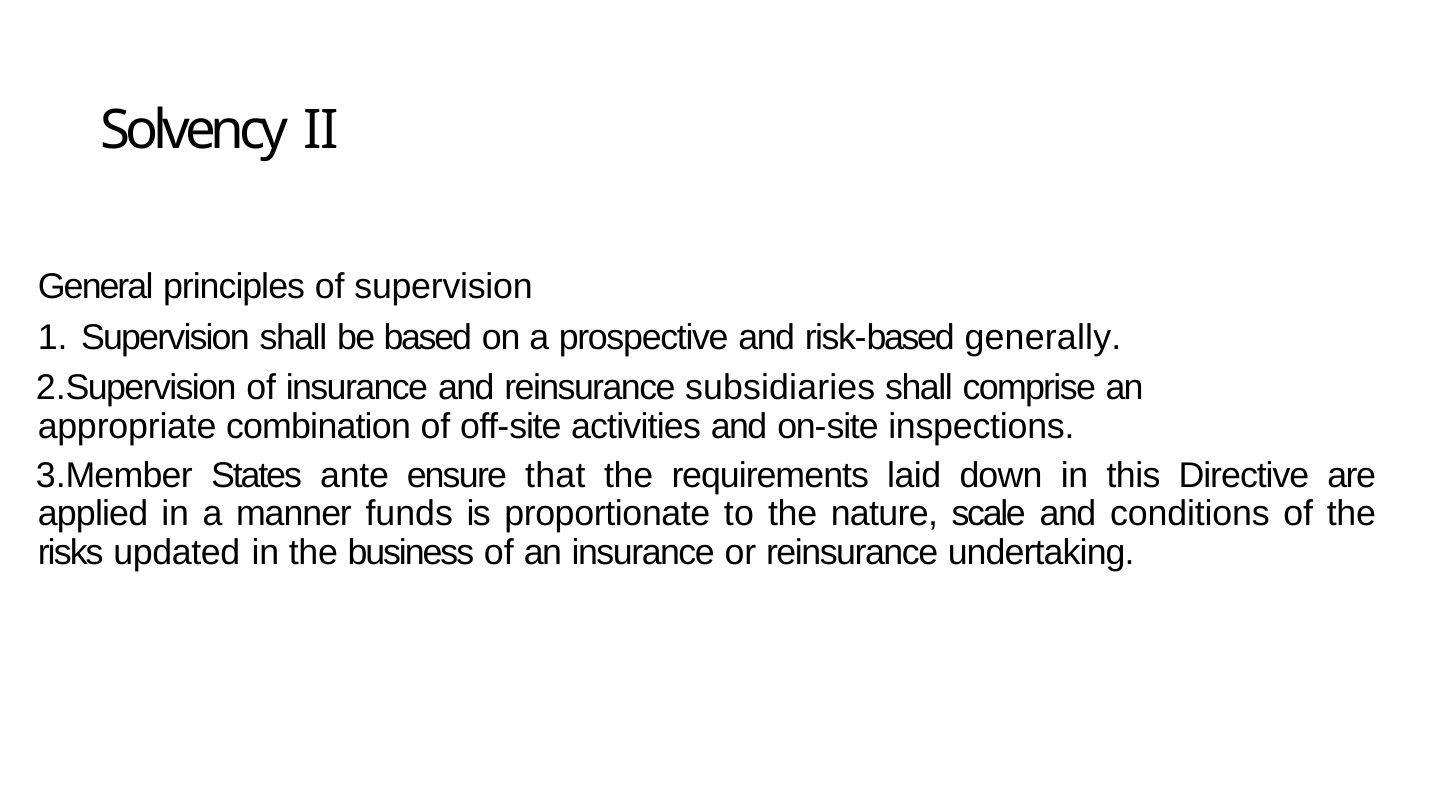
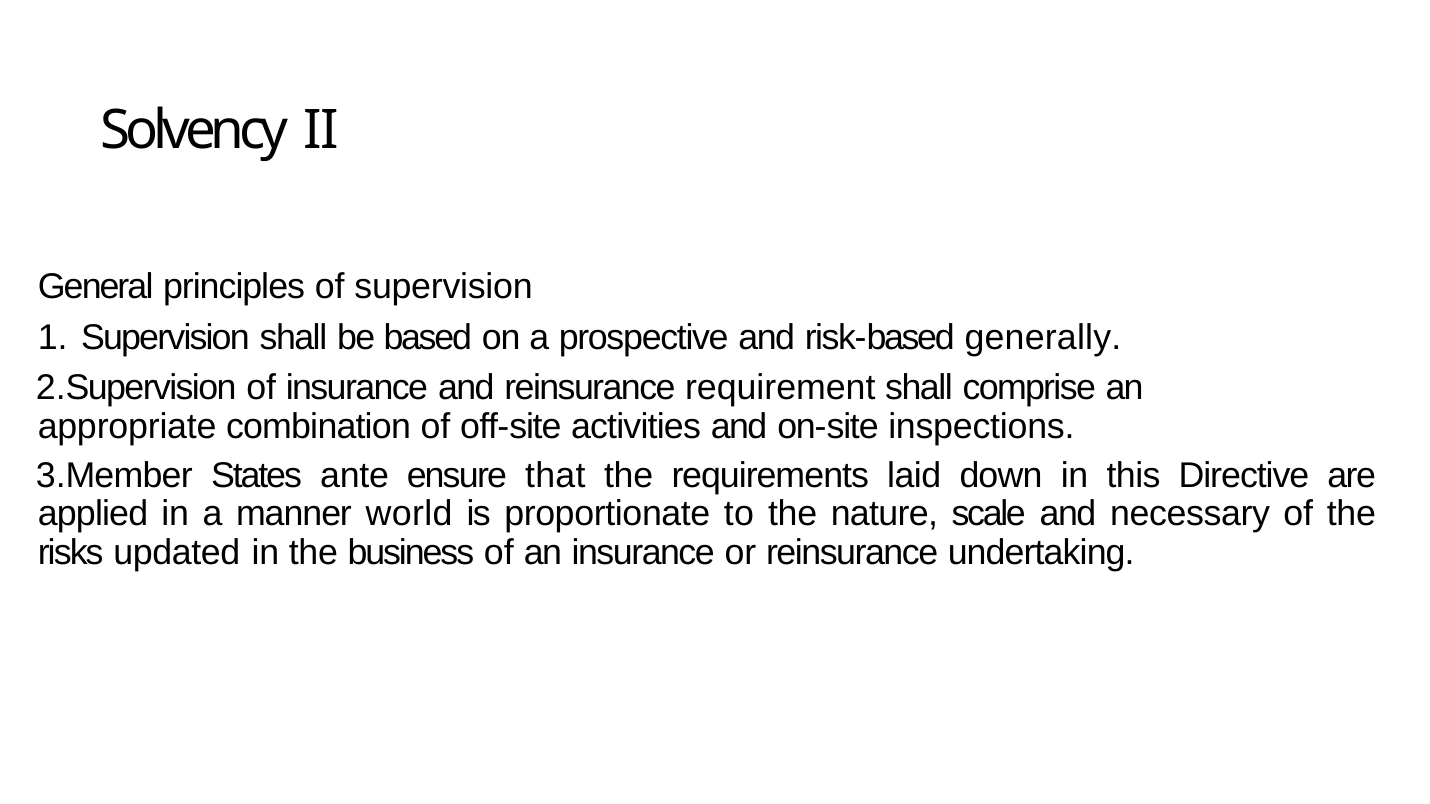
subsidiaries: subsidiaries -> requirement
funds: funds -> world
conditions: conditions -> necessary
